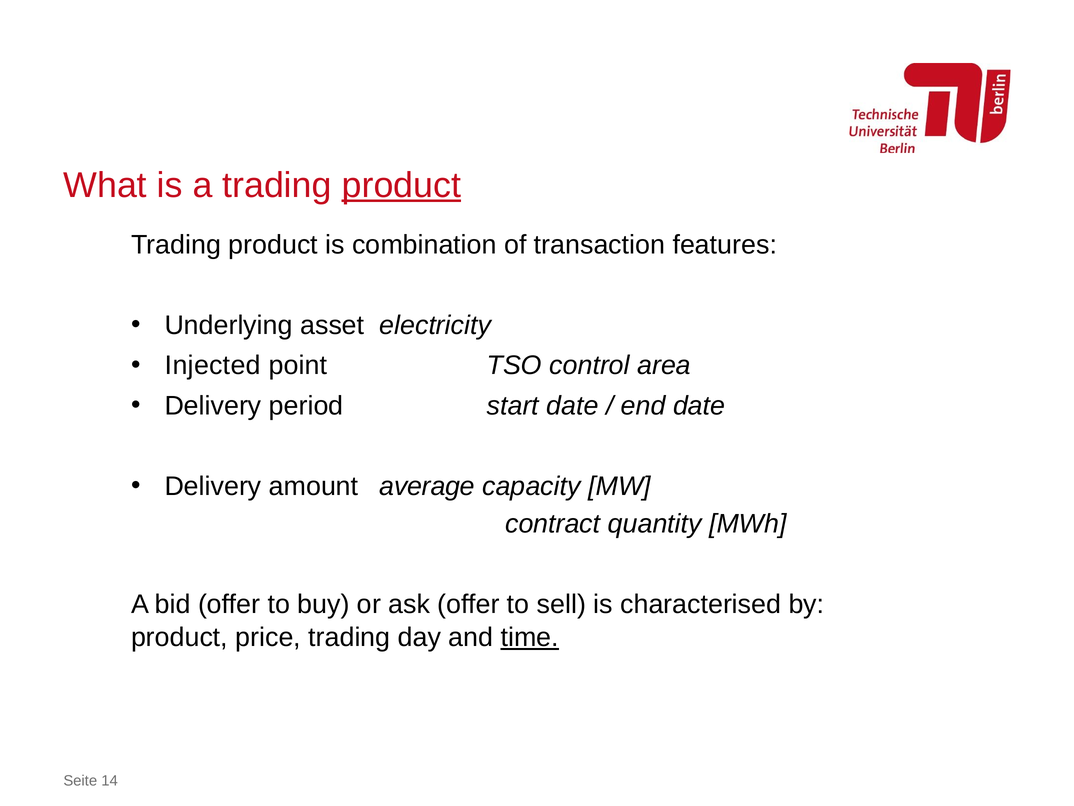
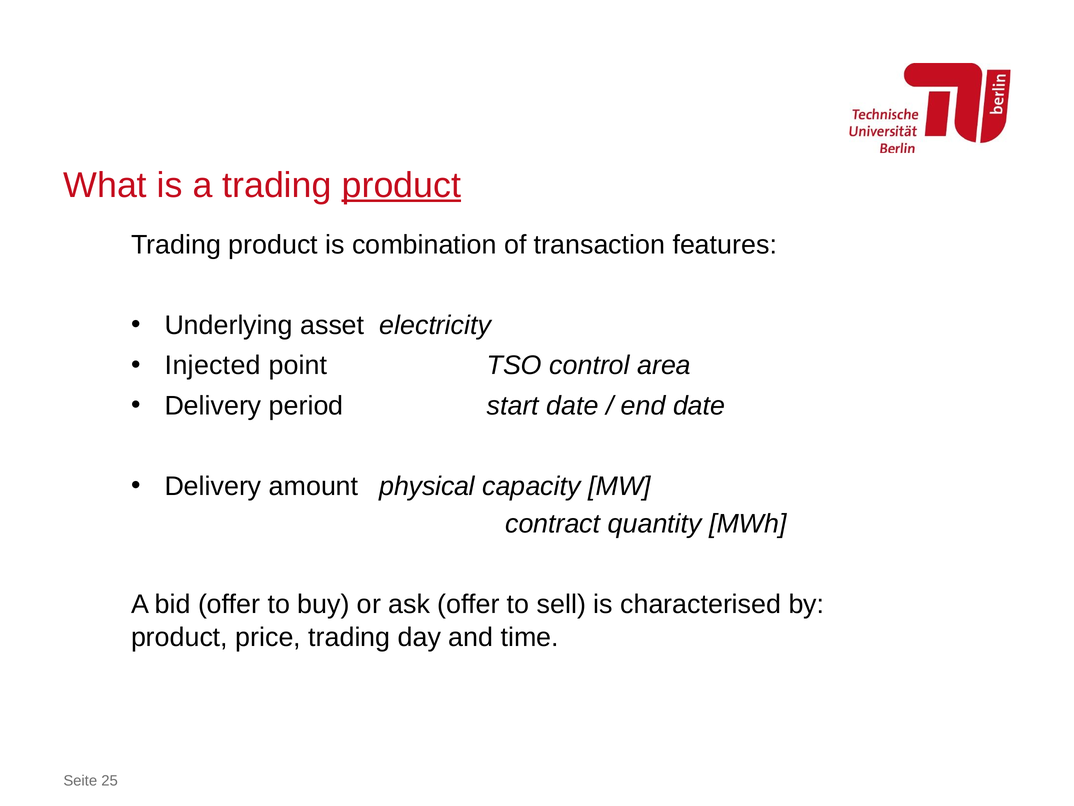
average: average -> physical
time underline: present -> none
14: 14 -> 25
